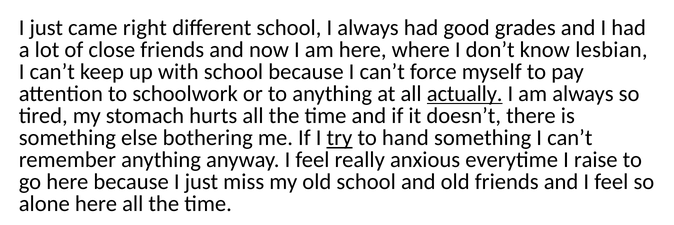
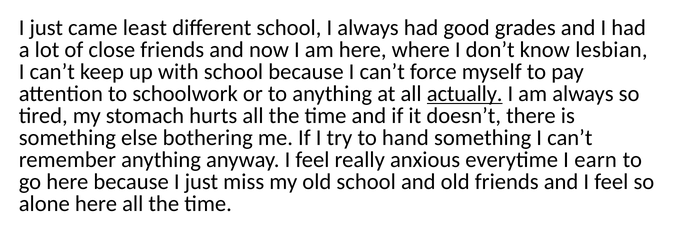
right: right -> least
try underline: present -> none
raise: raise -> earn
